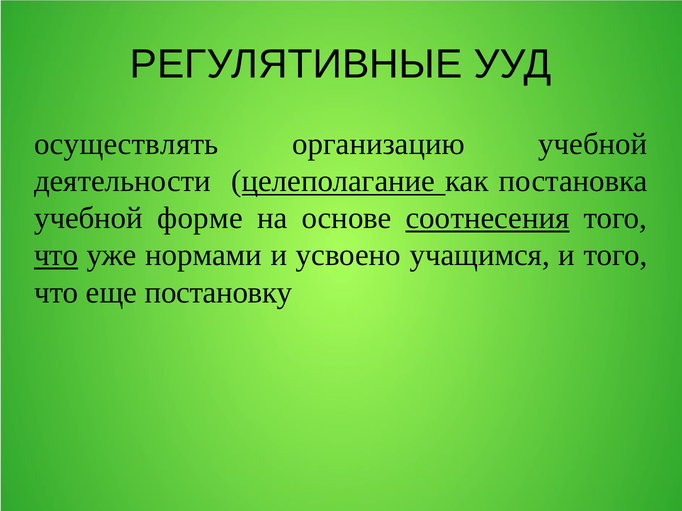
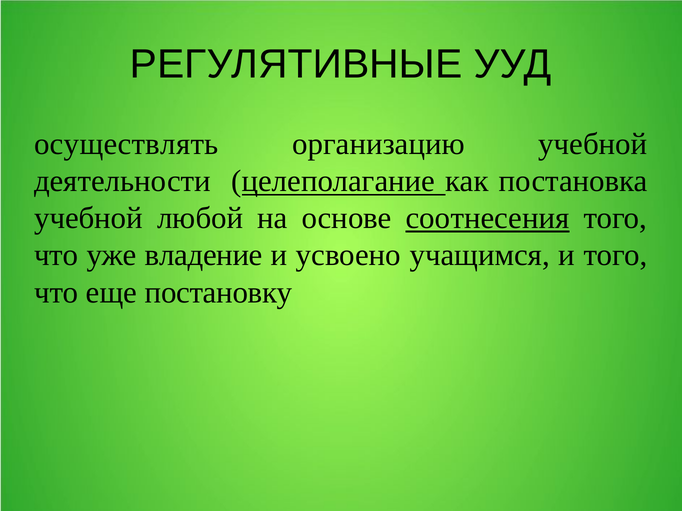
форме: форме -> любой
что at (56, 255) underline: present -> none
нормами: нормами -> владение
